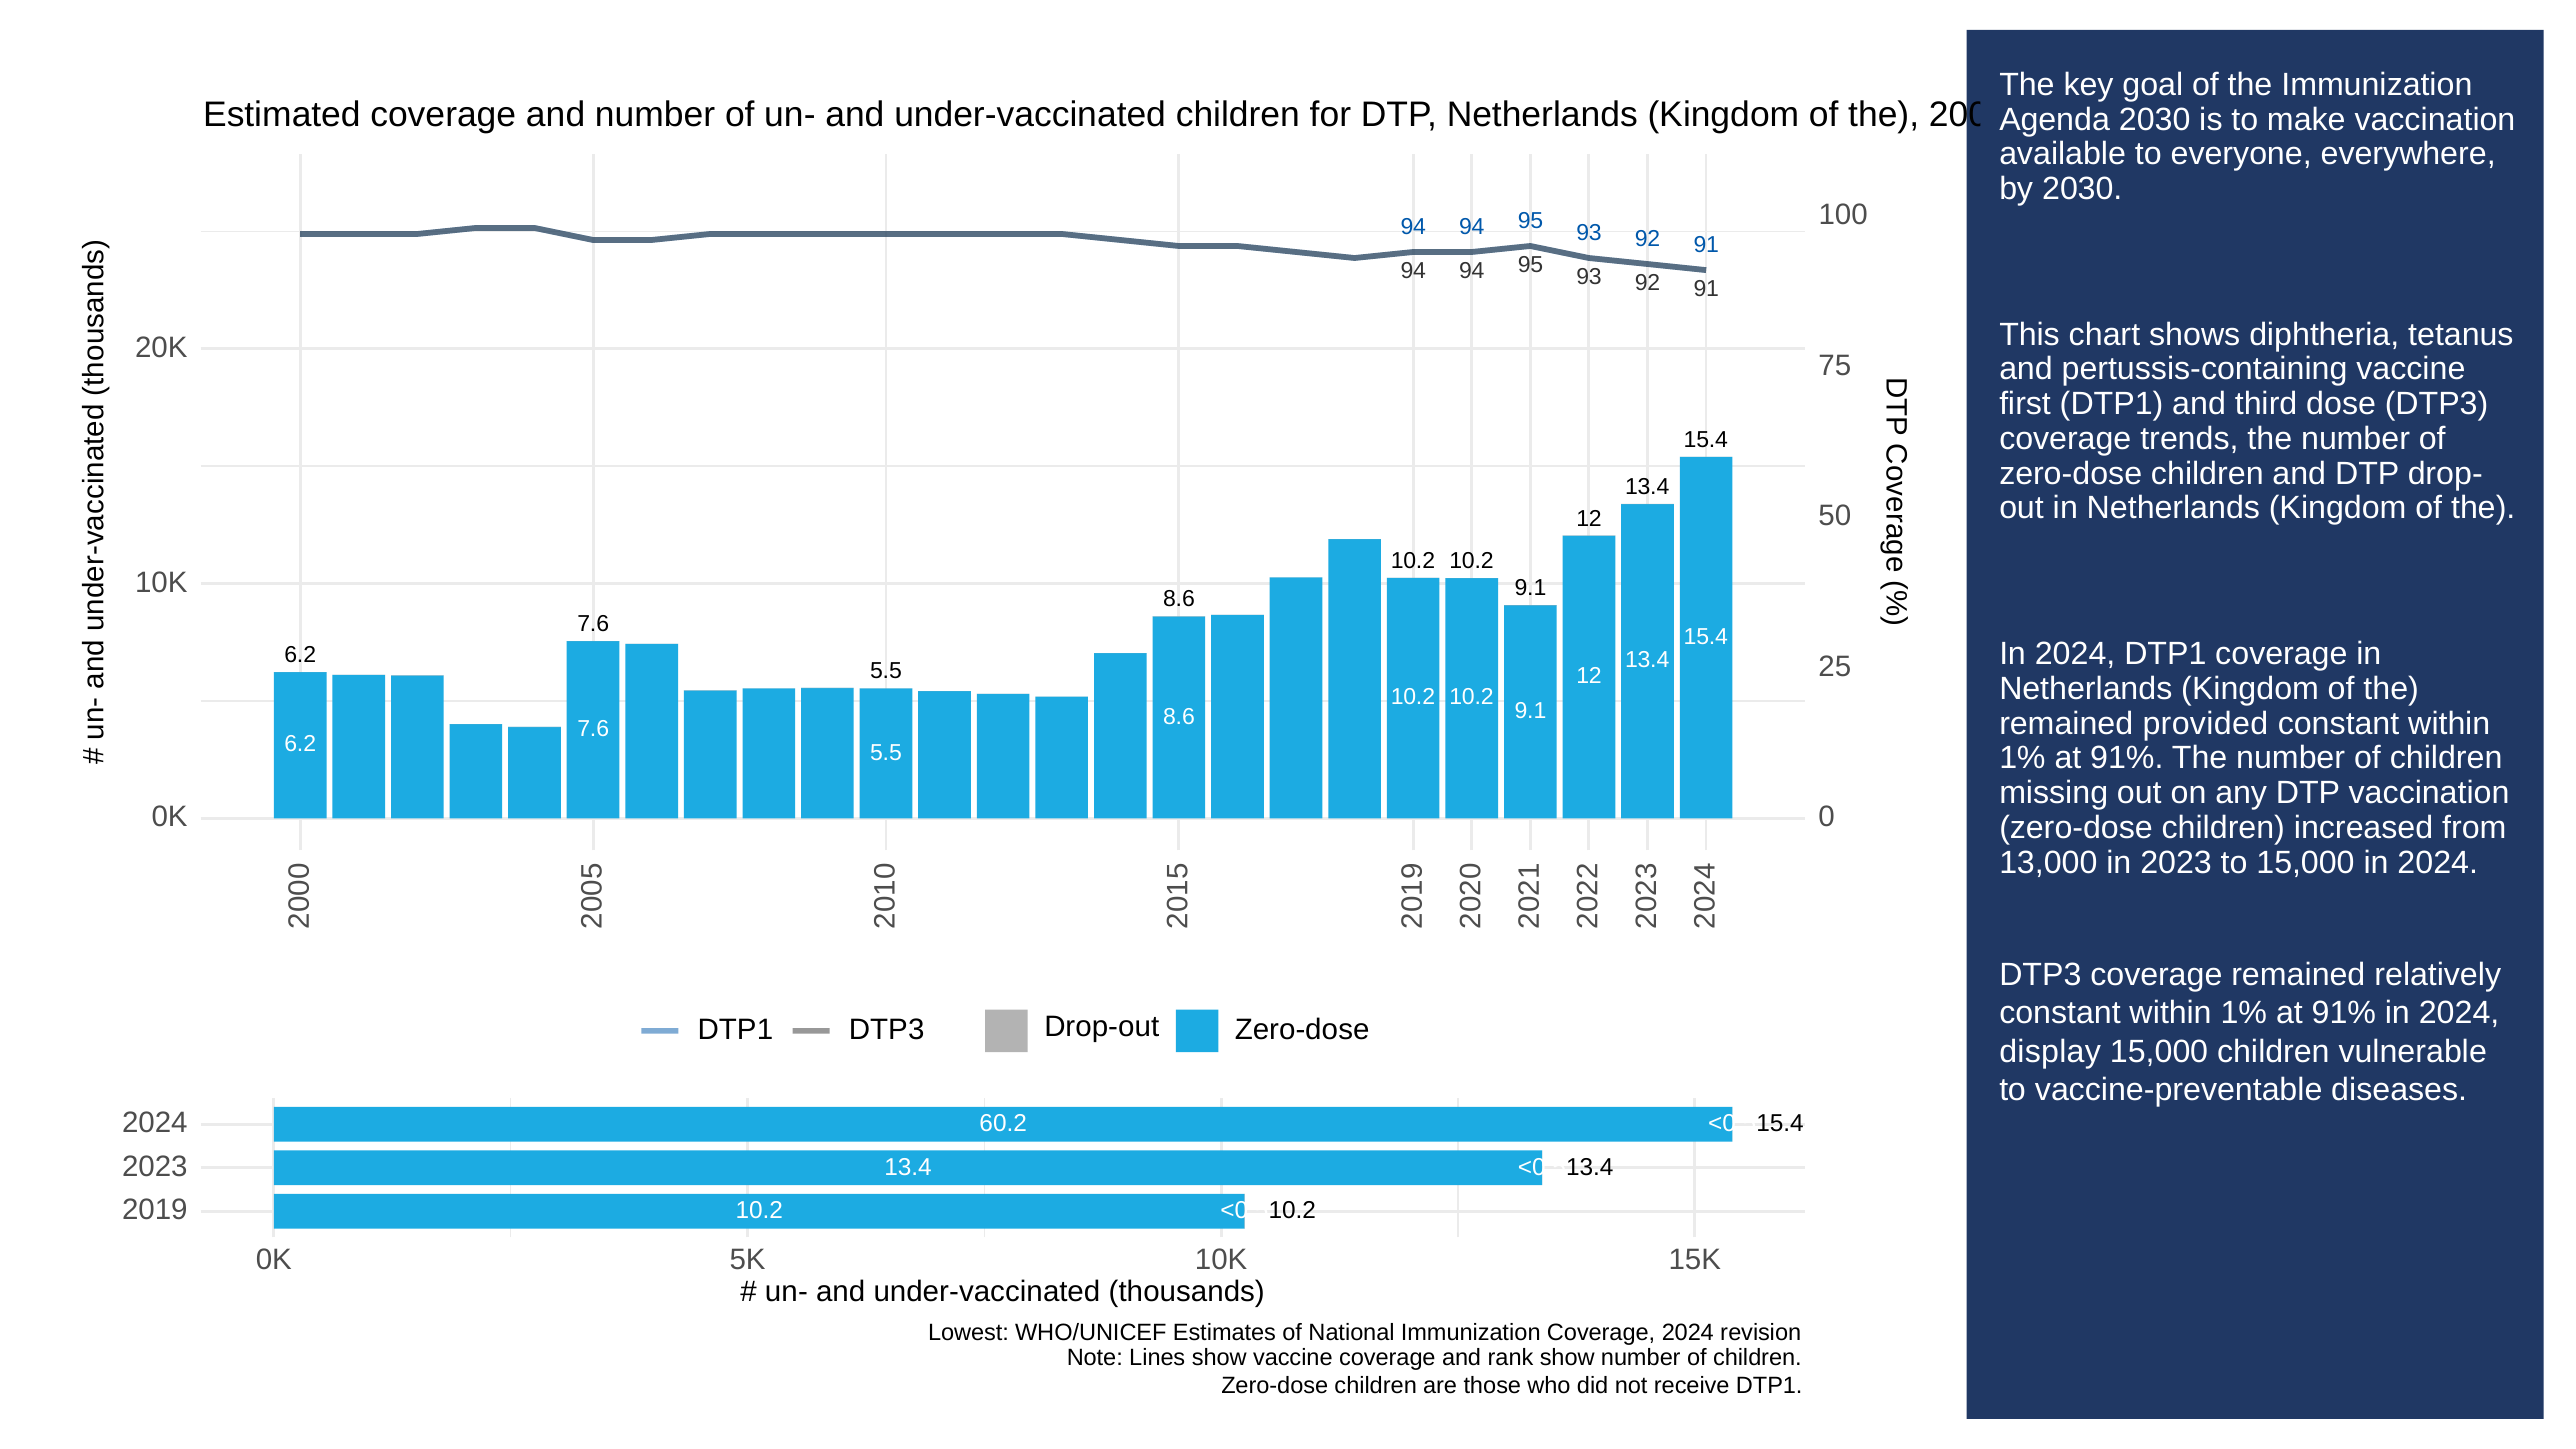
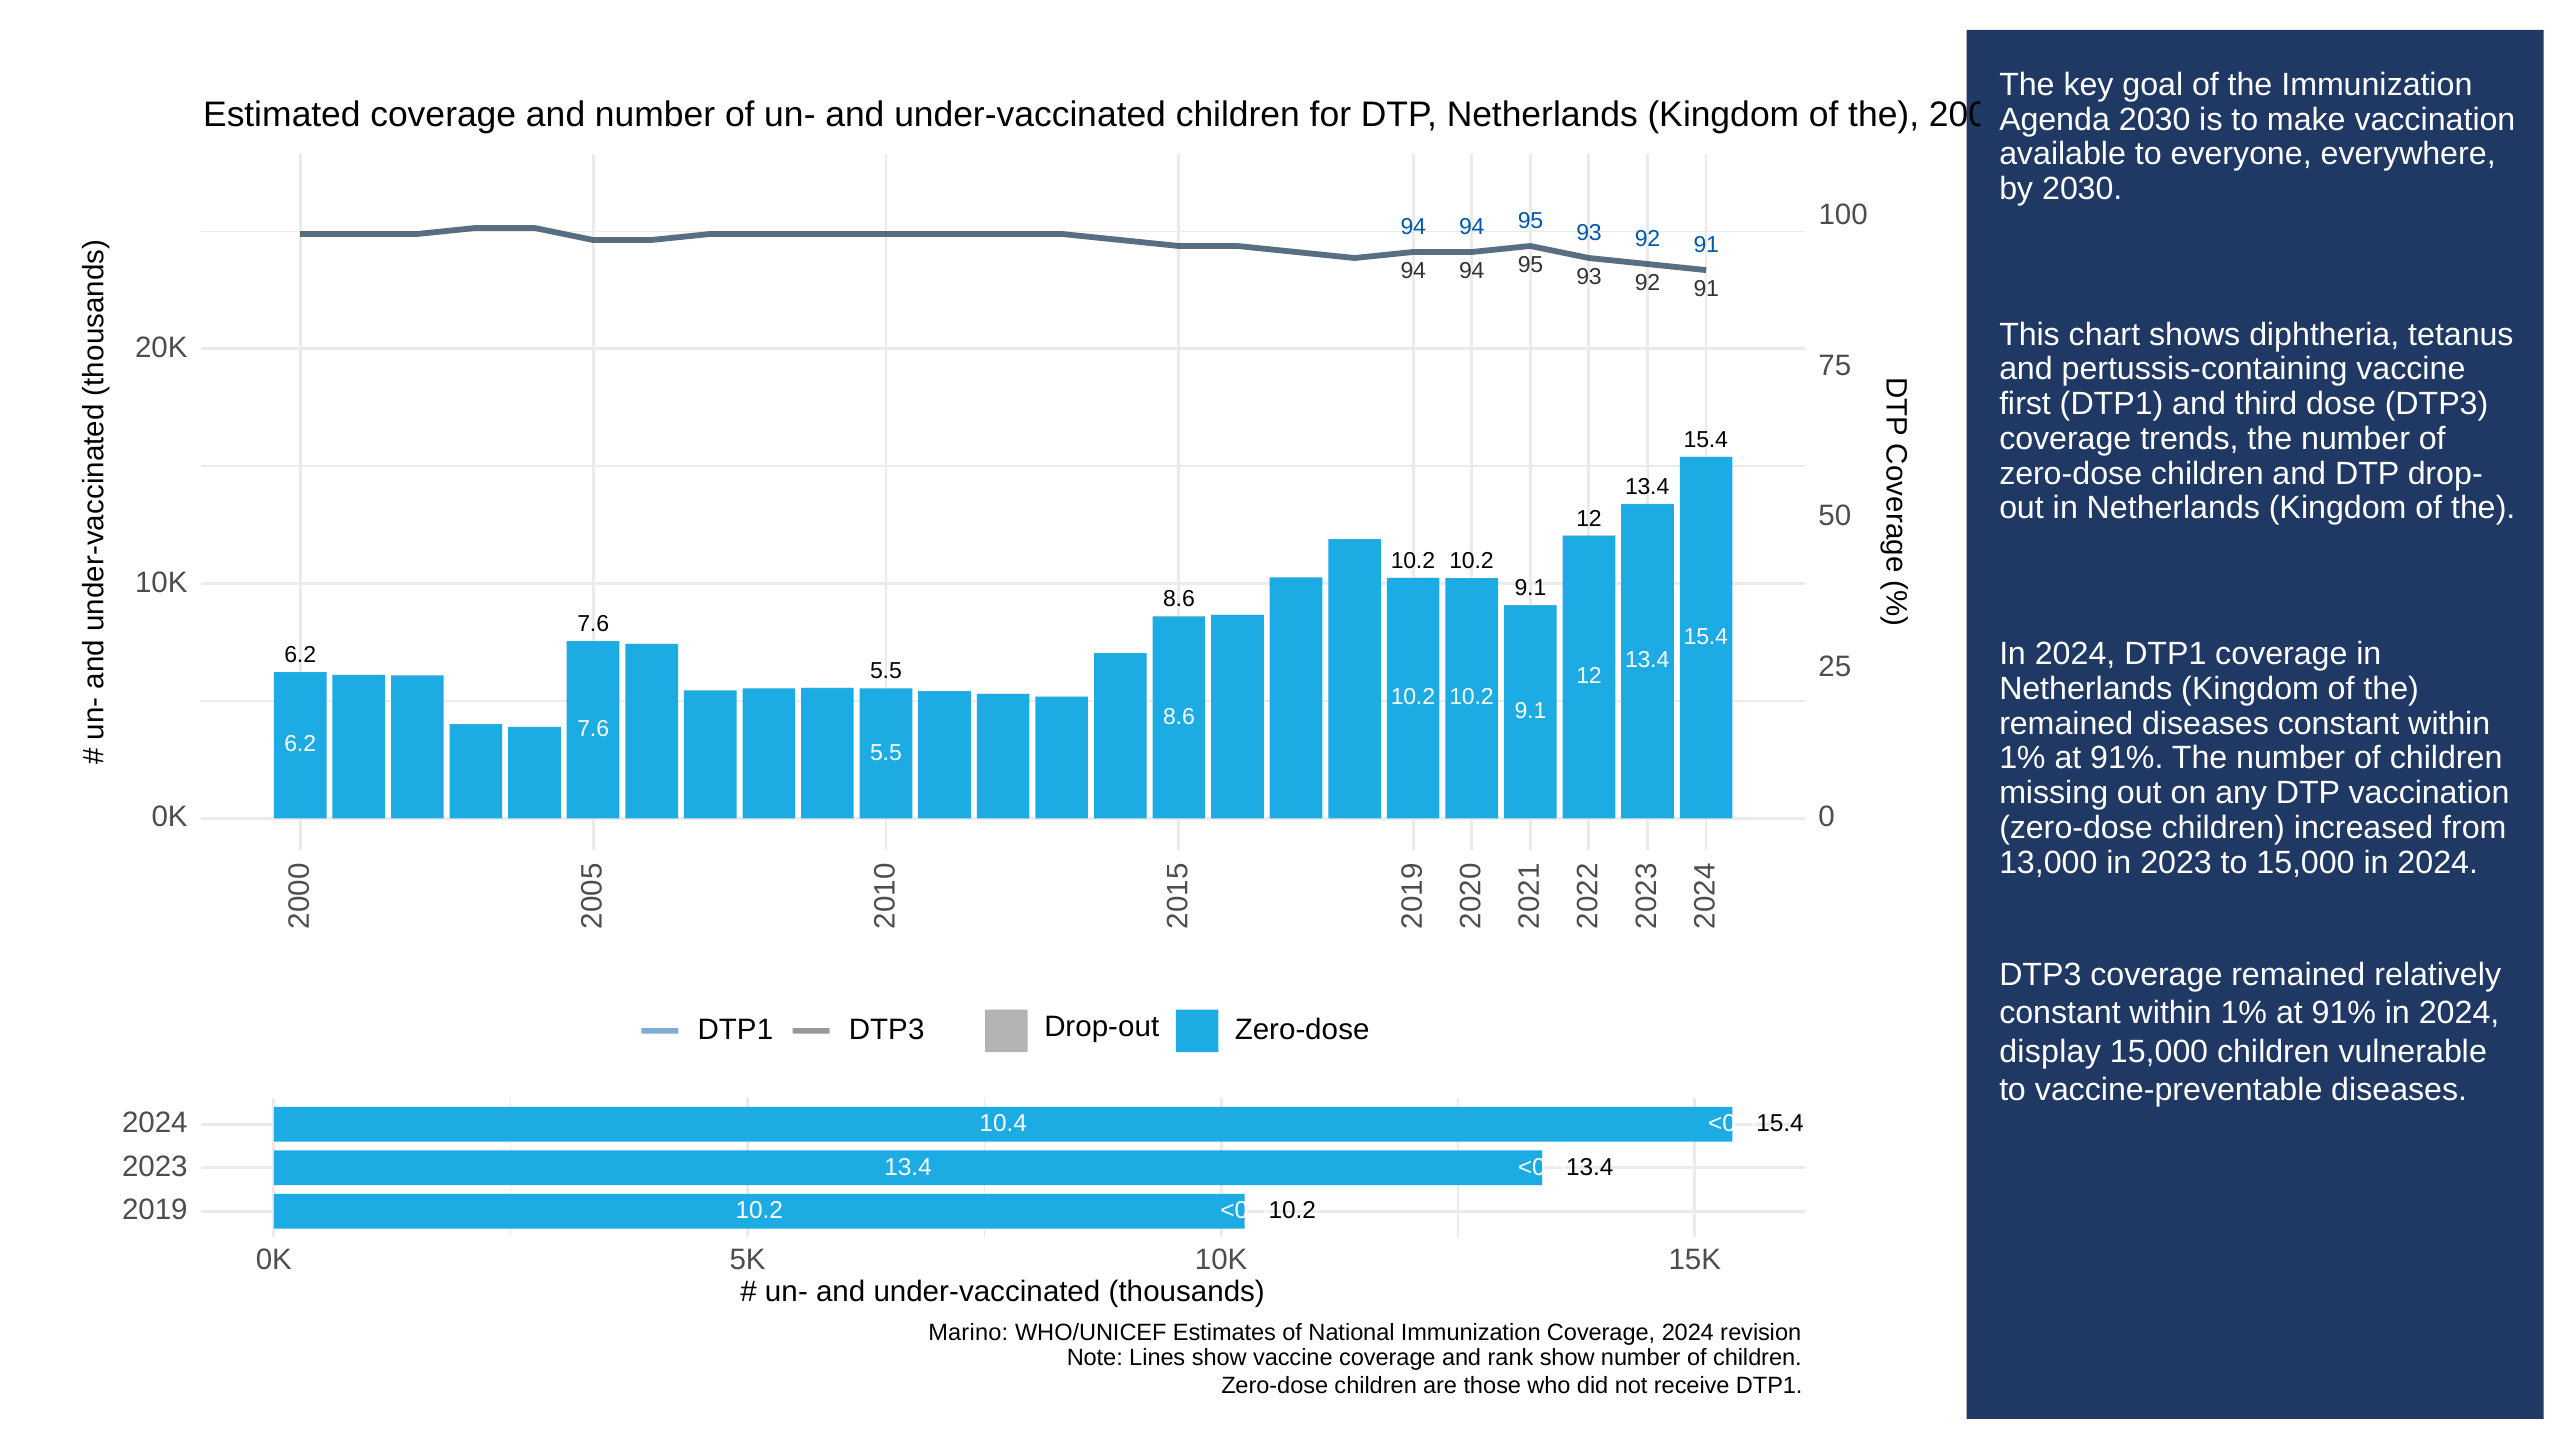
remained provided: provided -> diseases
60.2: 60.2 -> 10.4
Lowest: Lowest -> Marino
